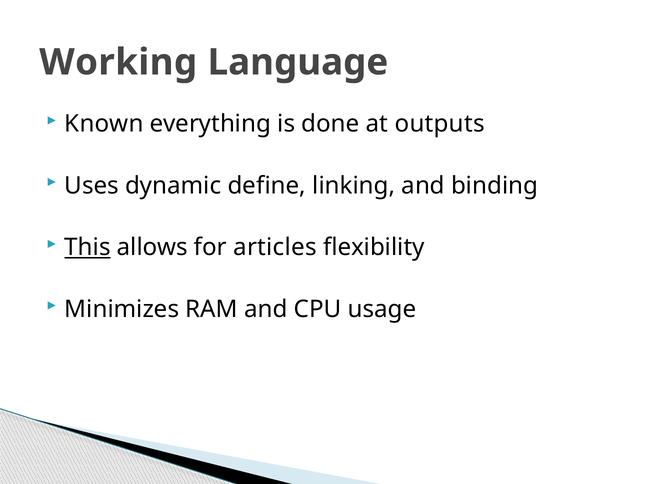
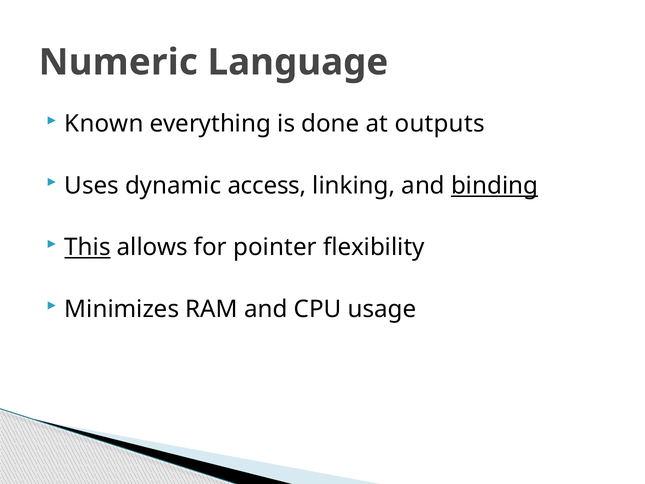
Working: Working -> Numeric
define: define -> access
binding underline: none -> present
articles: articles -> pointer
